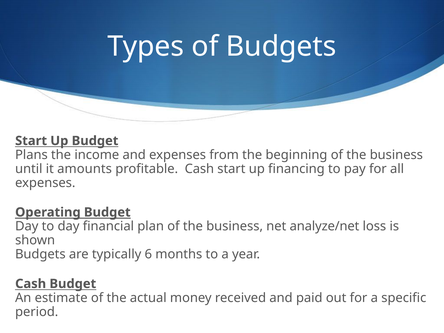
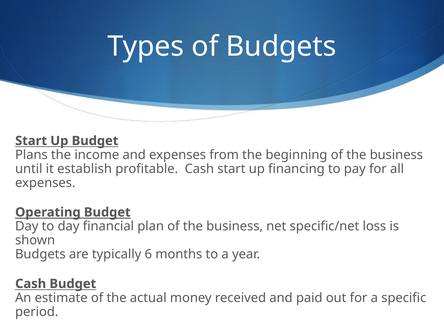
amounts: amounts -> establish
analyze/net: analyze/net -> specific/net
